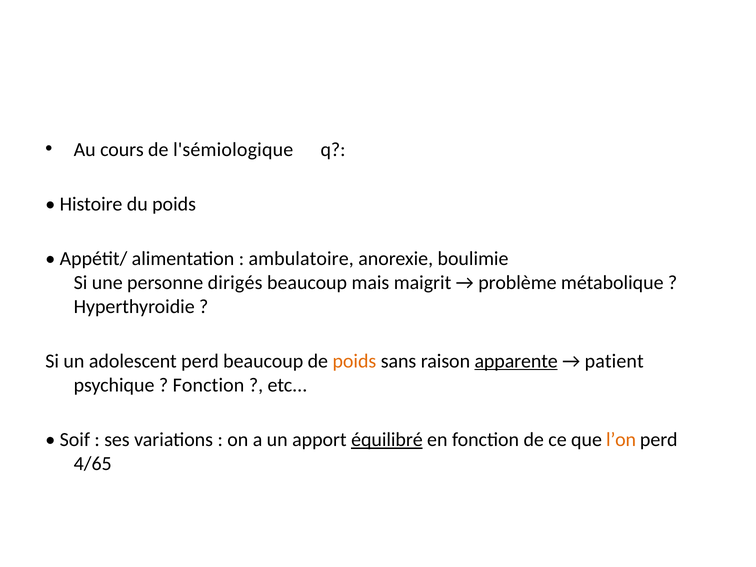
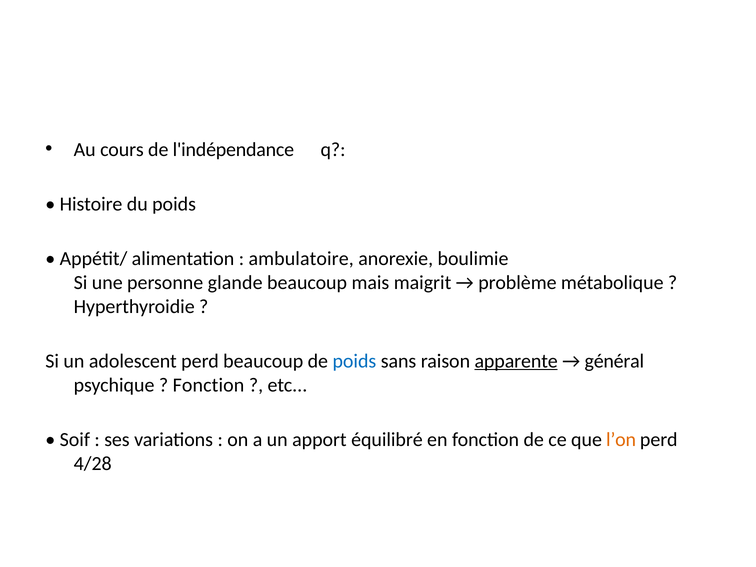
l'sémiologique: l'sémiologique -> l'indépendance
dirigés: dirigés -> glande
poids at (354, 361) colour: orange -> blue
patient: patient -> général
équilibré underline: present -> none
4/65: 4/65 -> 4/28
